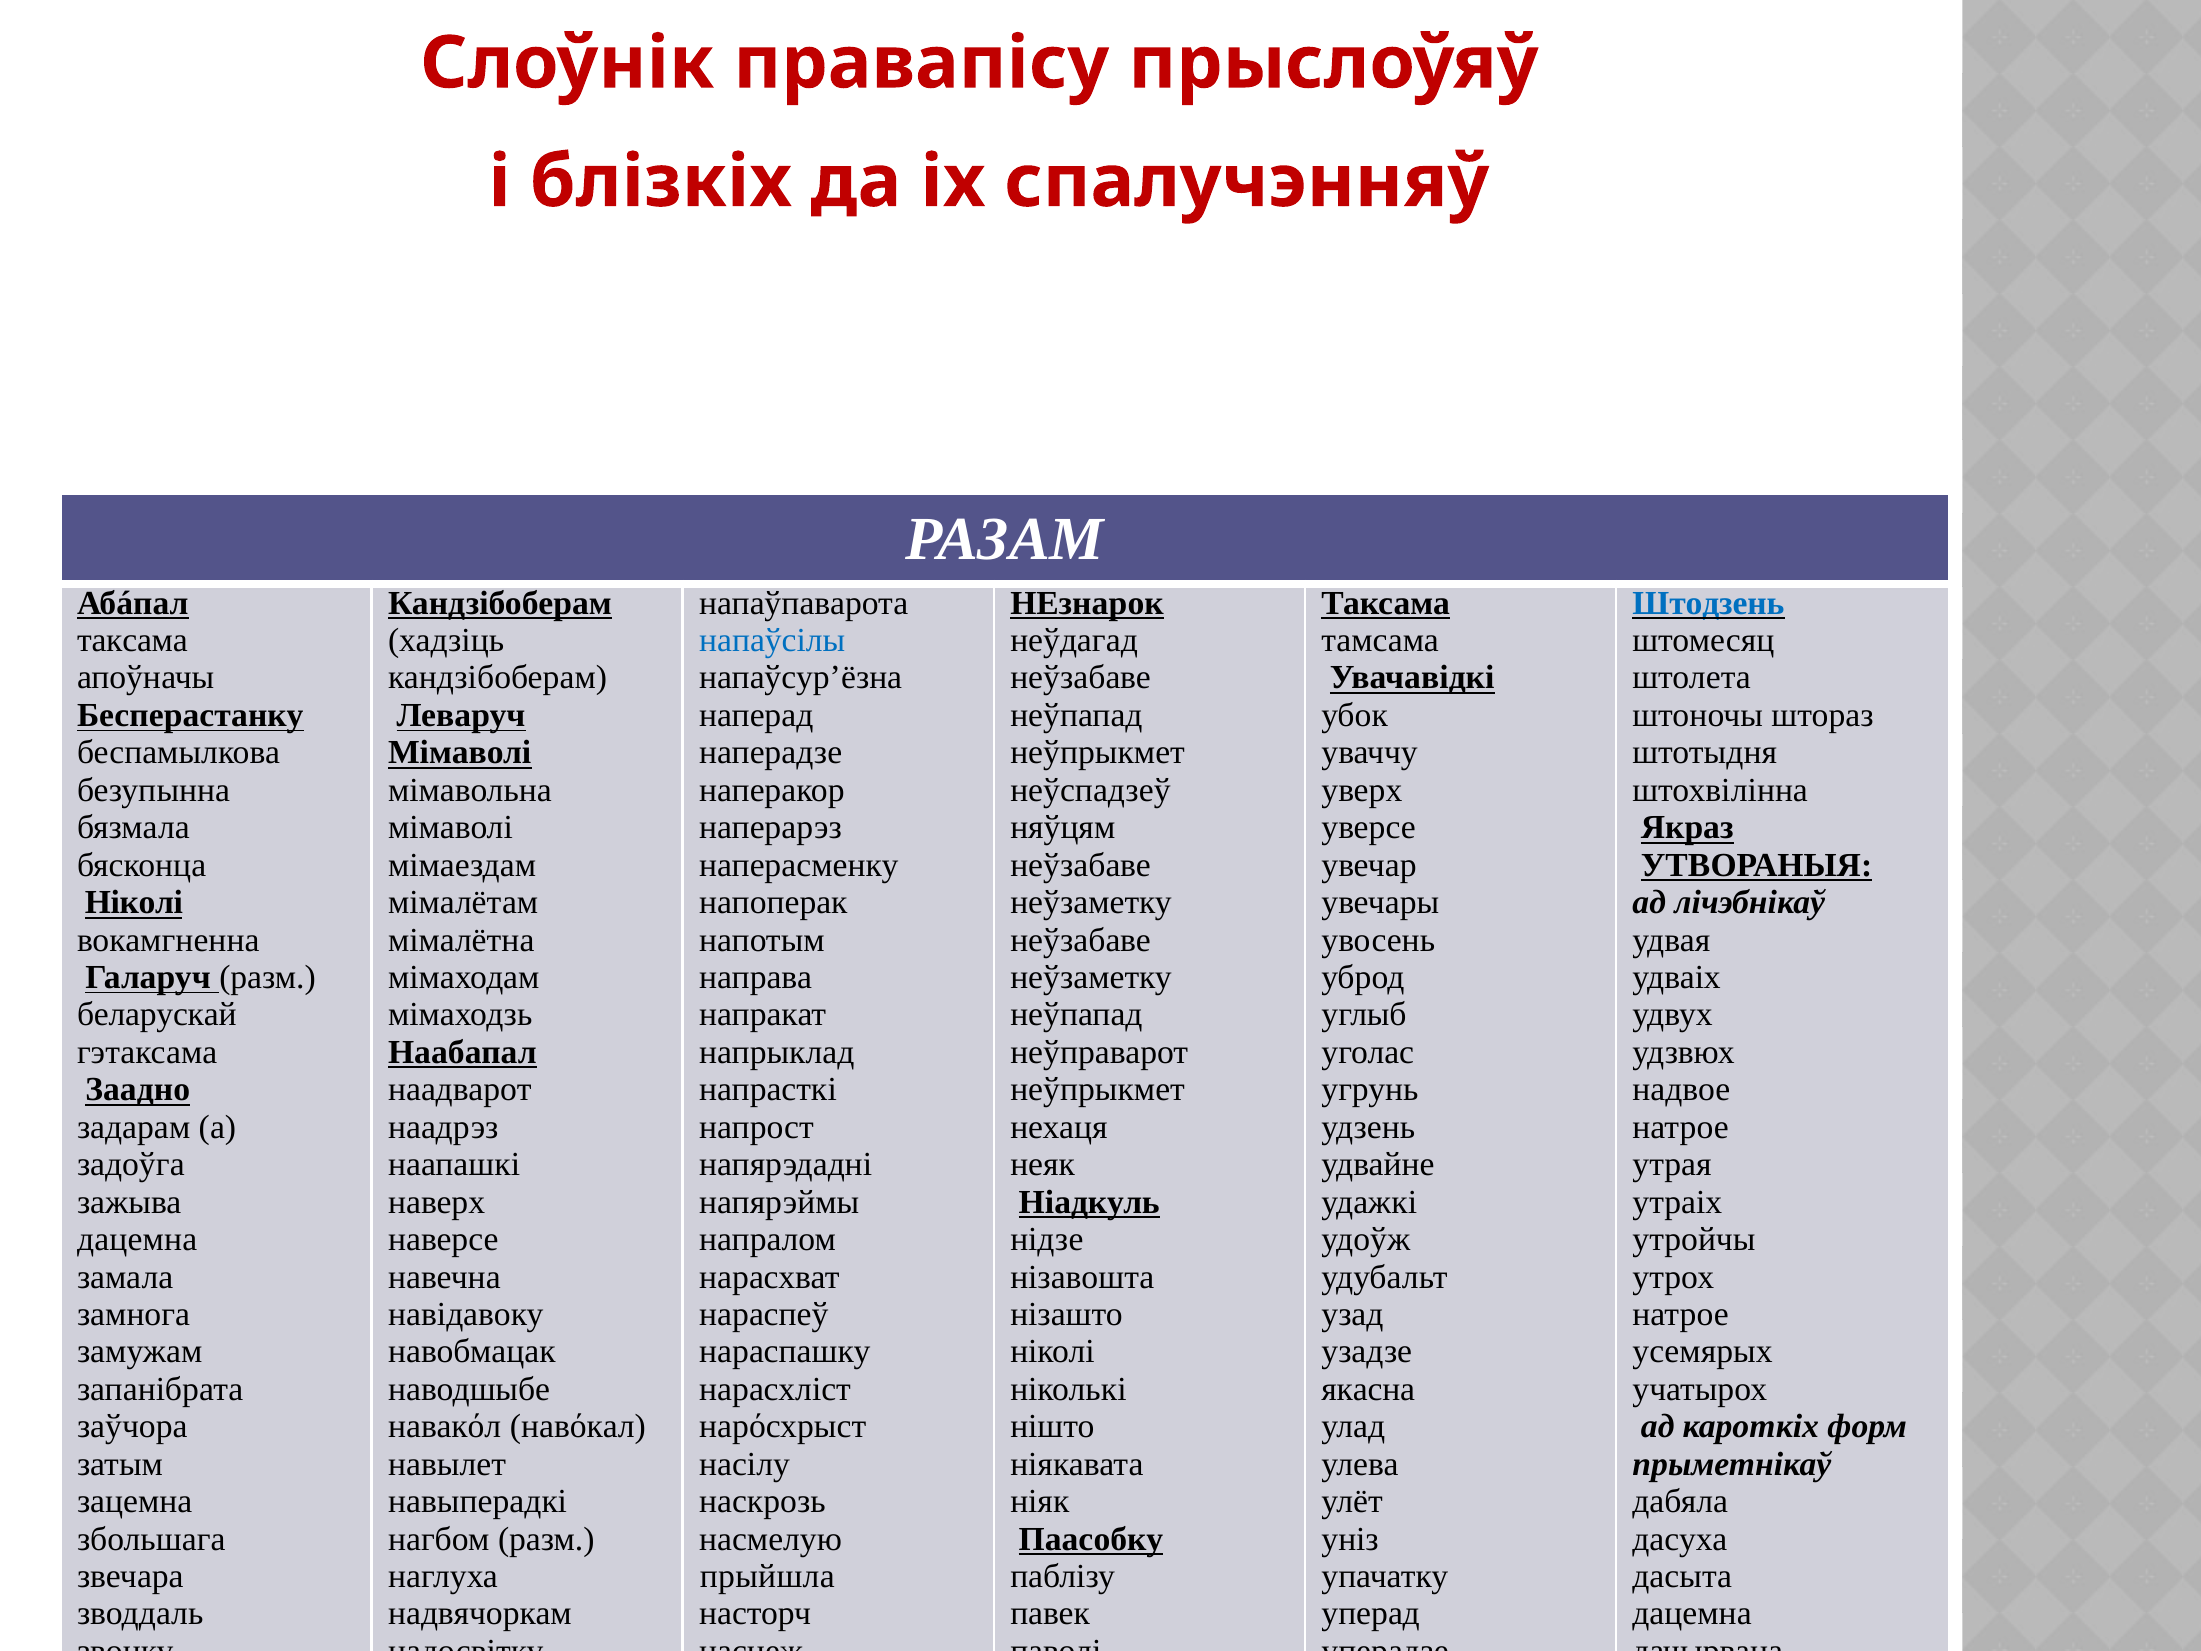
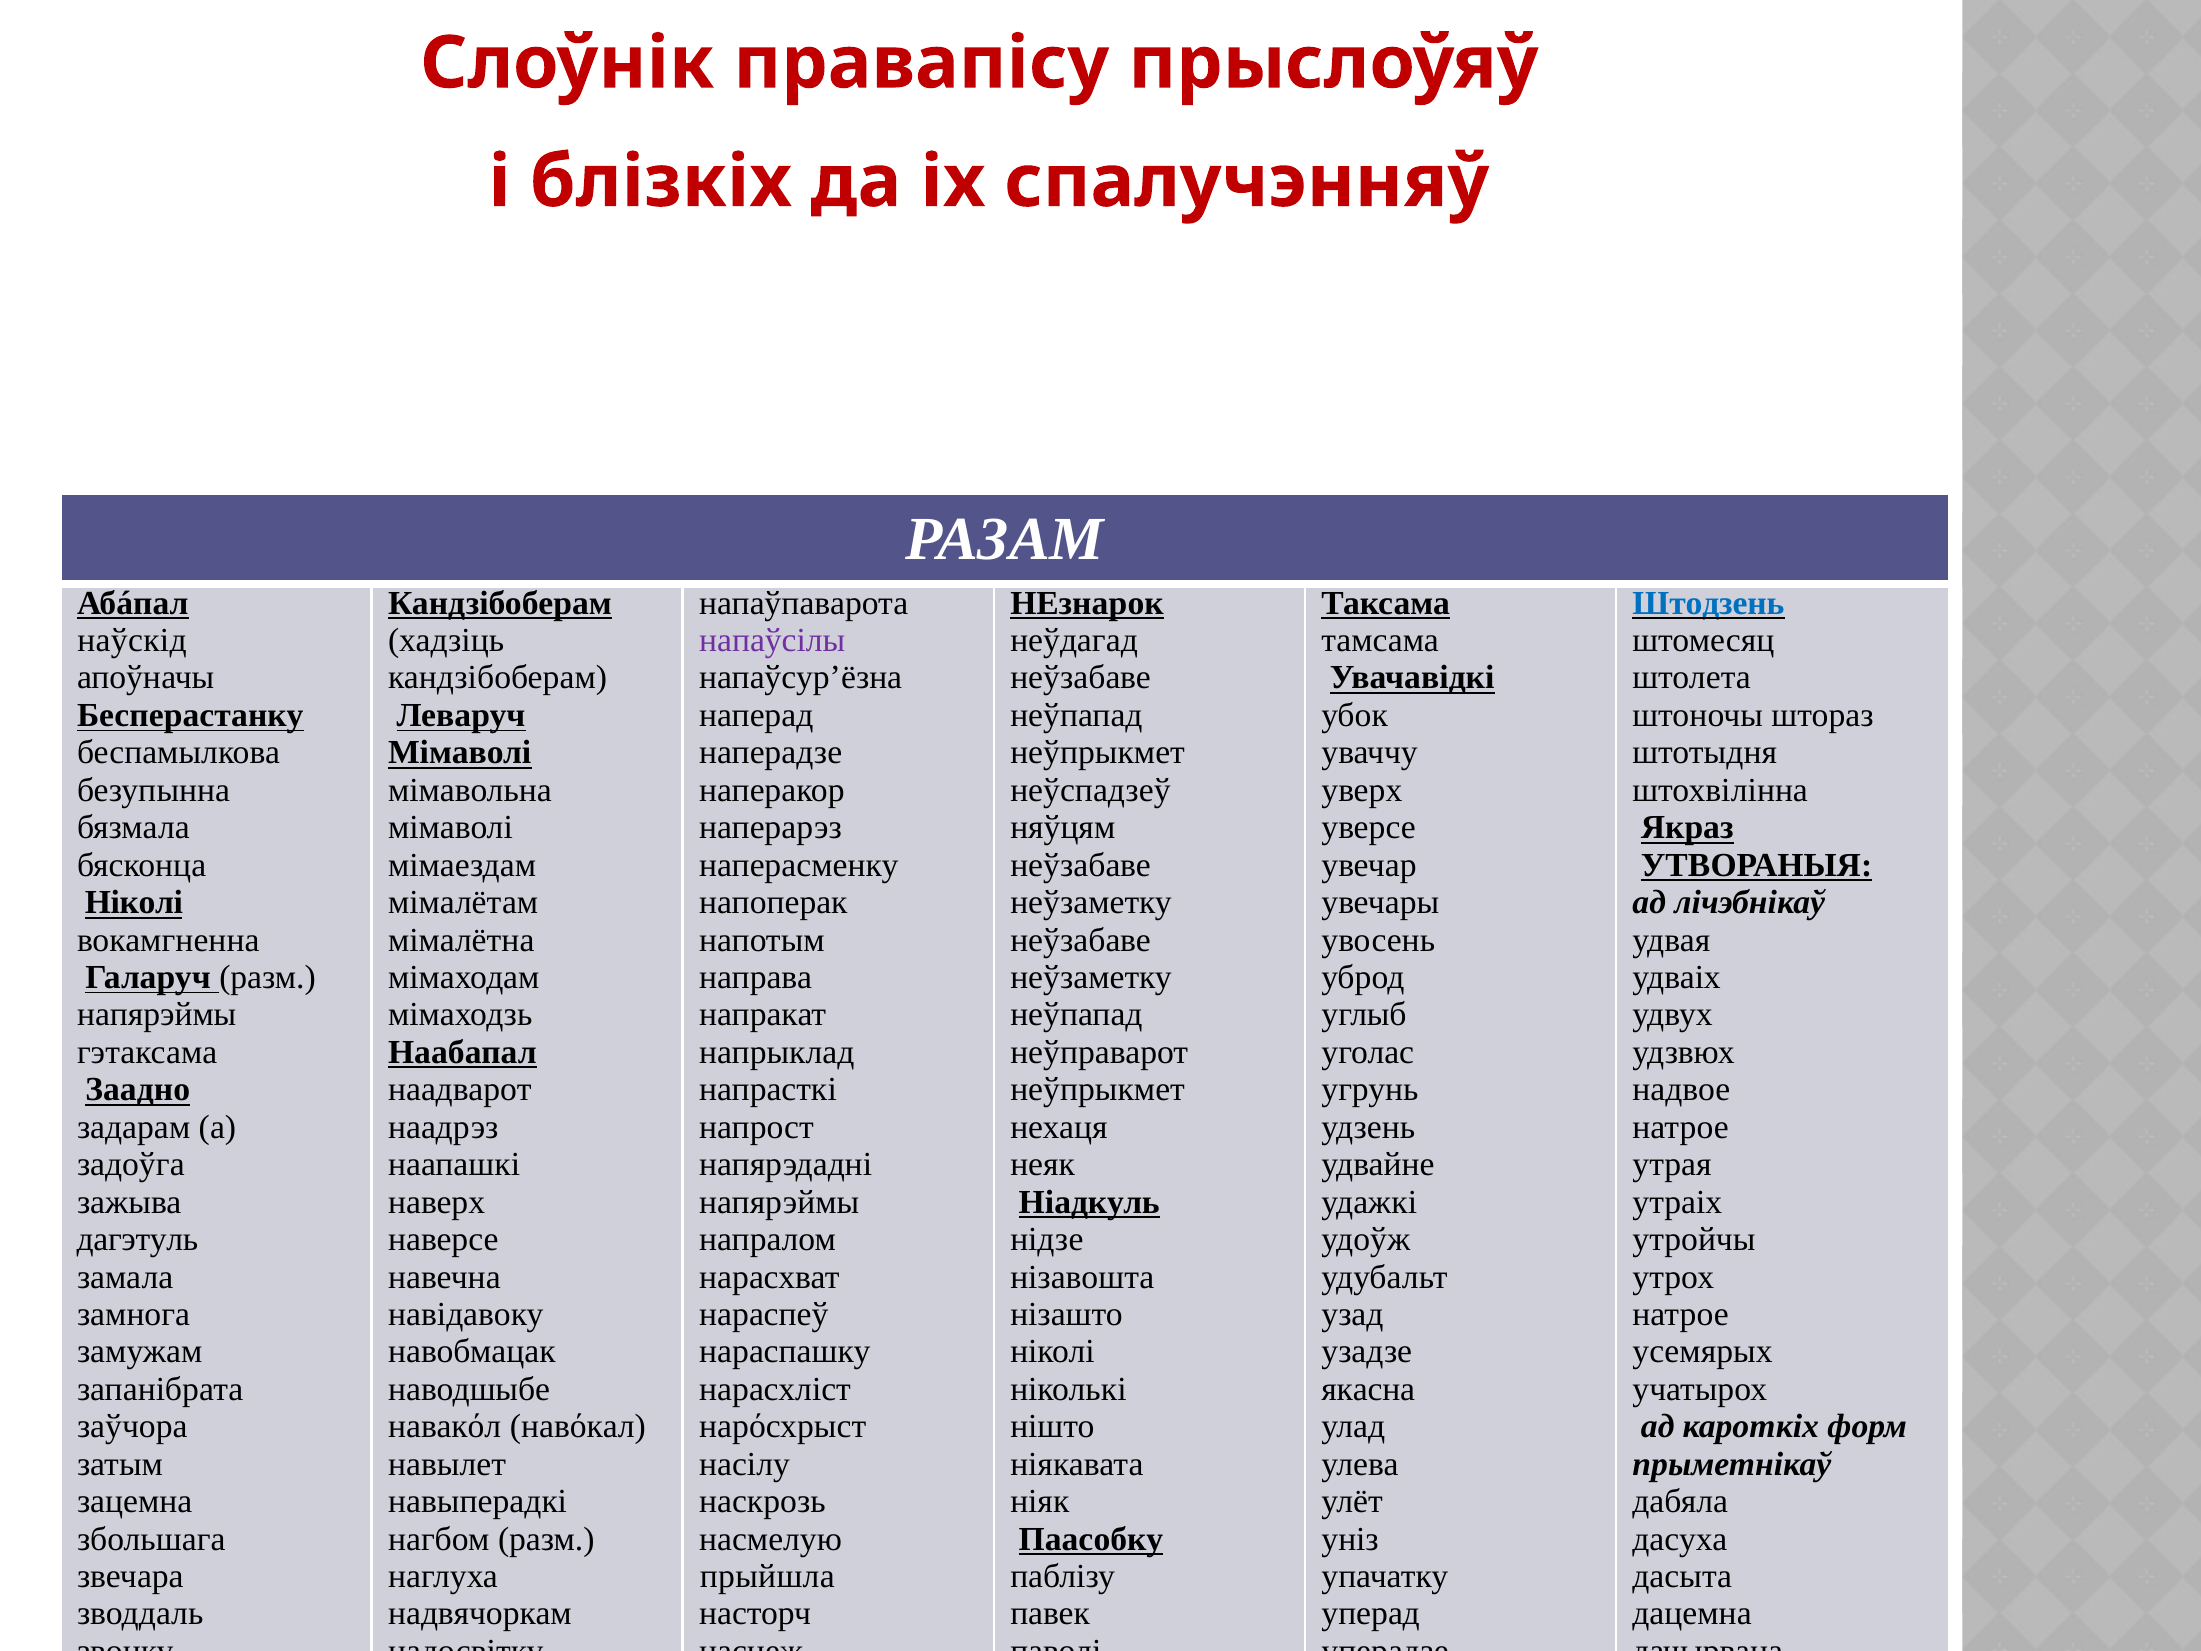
таксама at (132, 640): таксама -> наўскід
напаўсілы colour: blue -> purple
беларускай at (157, 1015): беларускай -> напярэймы
дацемна at (137, 1239): дацемна -> дагэтуль
